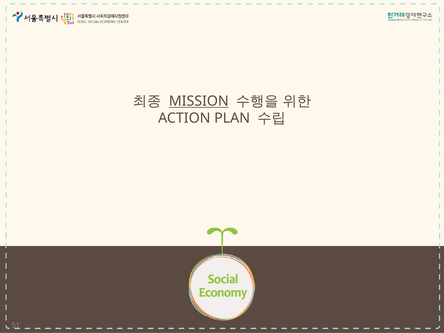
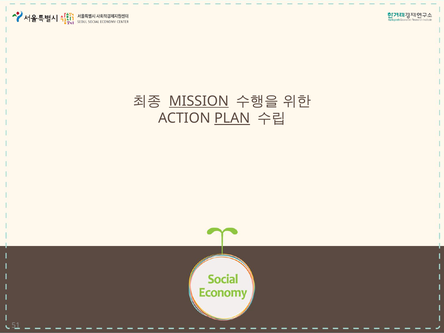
PLAN underline: none -> present
